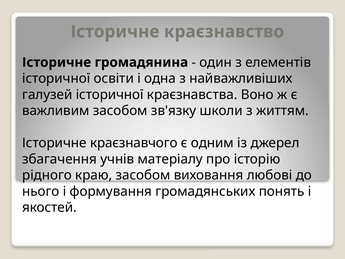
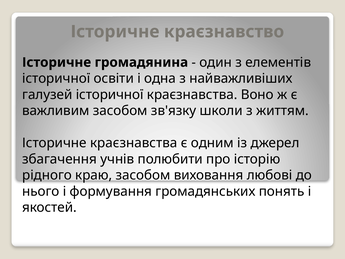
Історичне краєзнавчого: краєзнавчого -> краєзнавства
матеріалу: матеріалу -> полюбити
